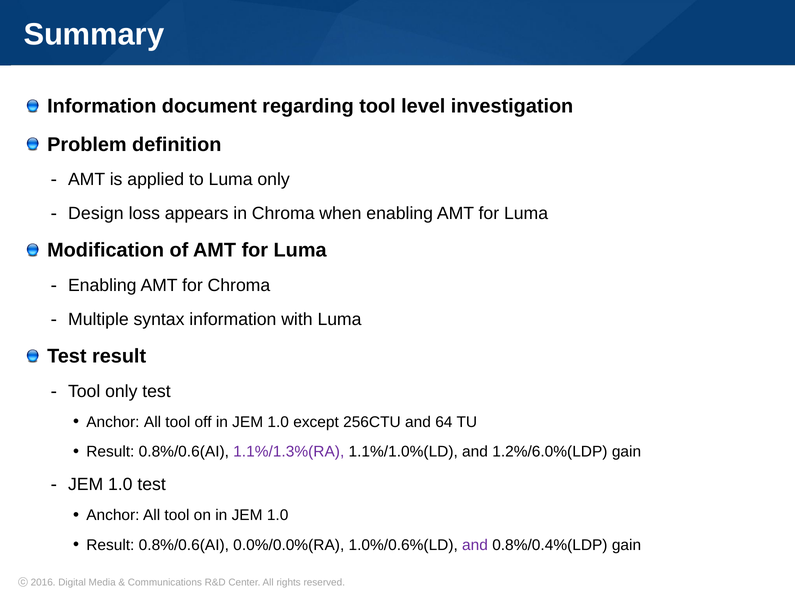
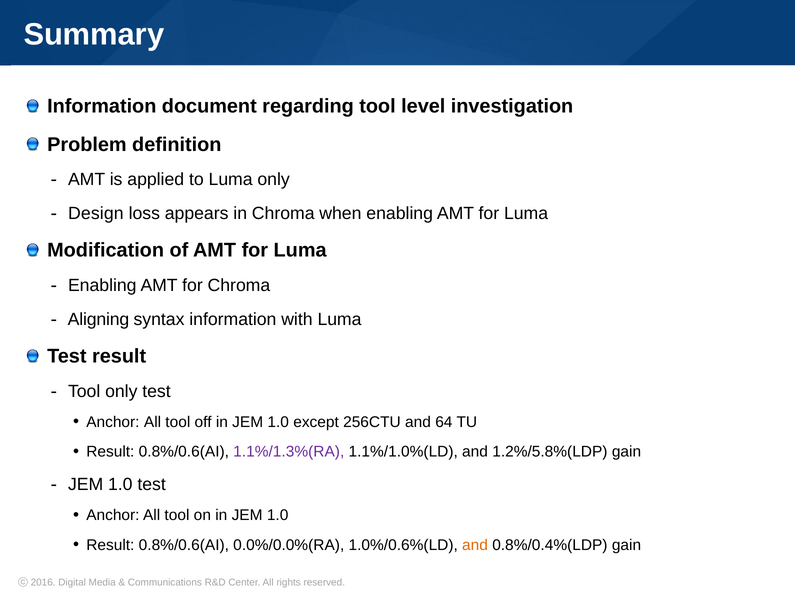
Multiple: Multiple -> Aligning
1.2%/6.0%(LDP: 1.2%/6.0%(LDP -> 1.2%/5.8%(LDP
and at (475, 545) colour: purple -> orange
